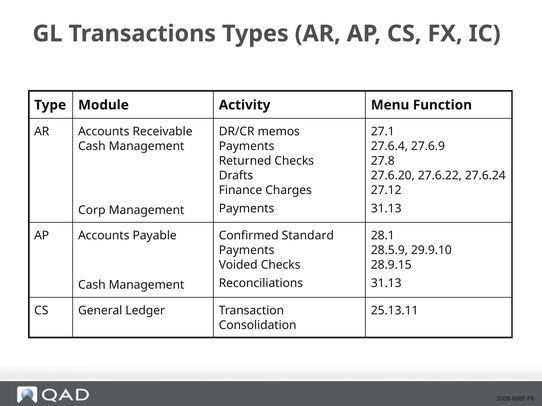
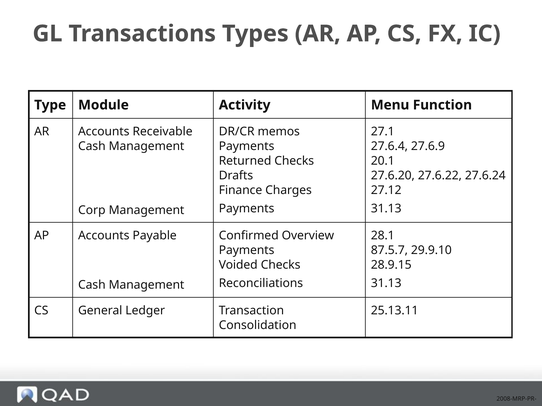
27.8: 27.8 -> 20.1
Standard: Standard -> Overview
28.5.9: 28.5.9 -> 87.5.7
